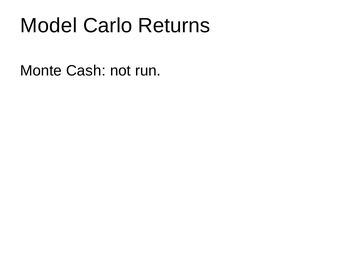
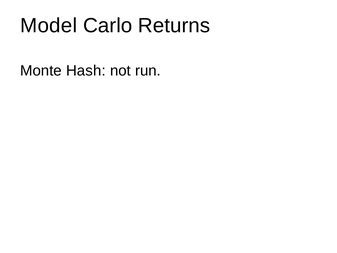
Cash: Cash -> Hash
